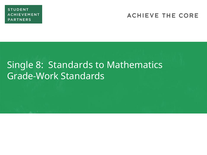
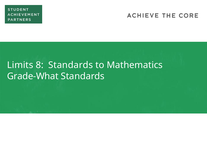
Single: Single -> Limits
Grade-Work: Grade-Work -> Grade-What
